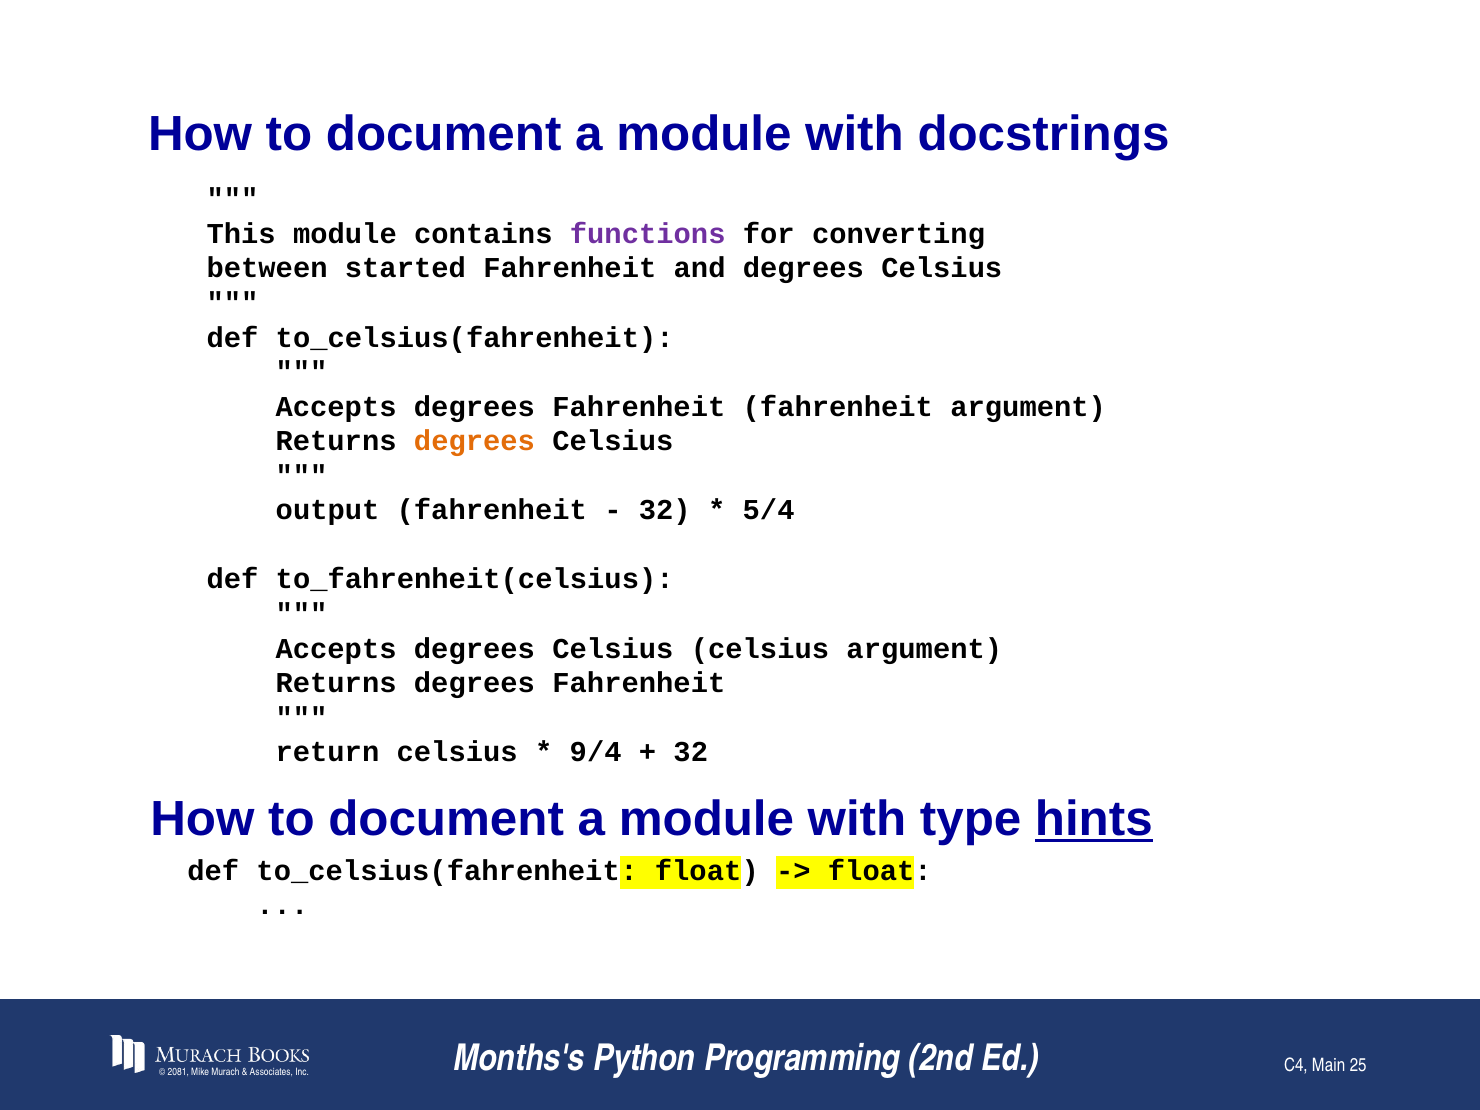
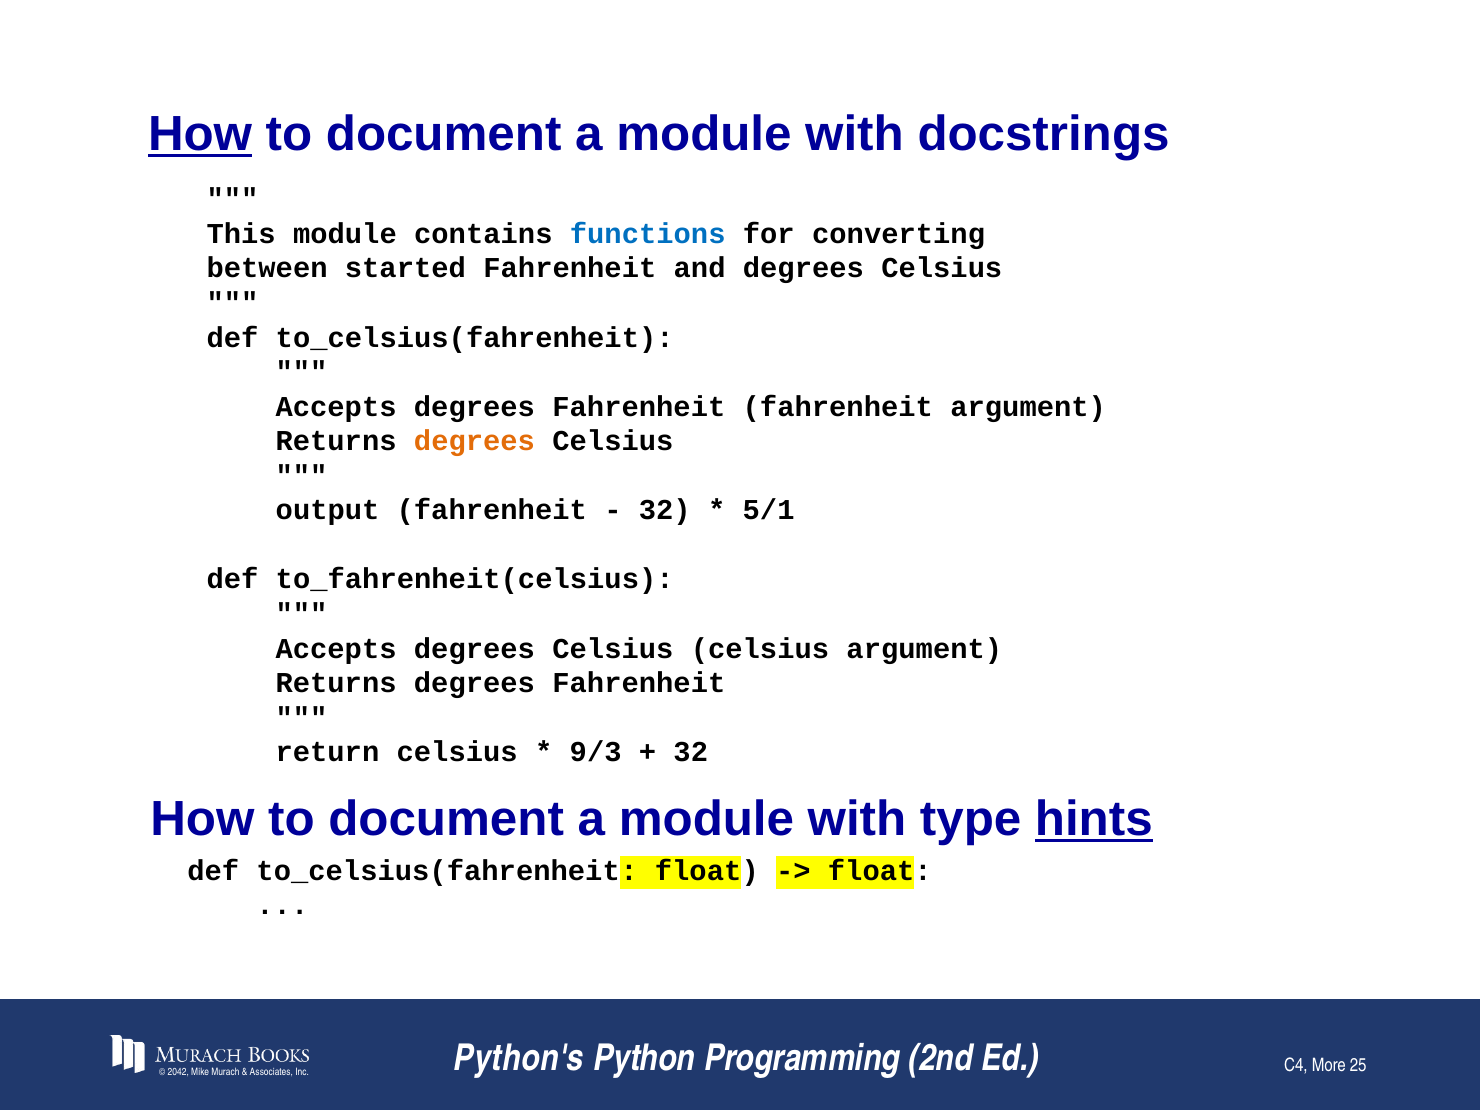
How at (200, 134) underline: none -> present
functions colour: purple -> blue
5/4: 5/4 -> 5/1
9/4: 9/4 -> 9/3
Months's: Months's -> Python's
2081: 2081 -> 2042
Main: Main -> More
